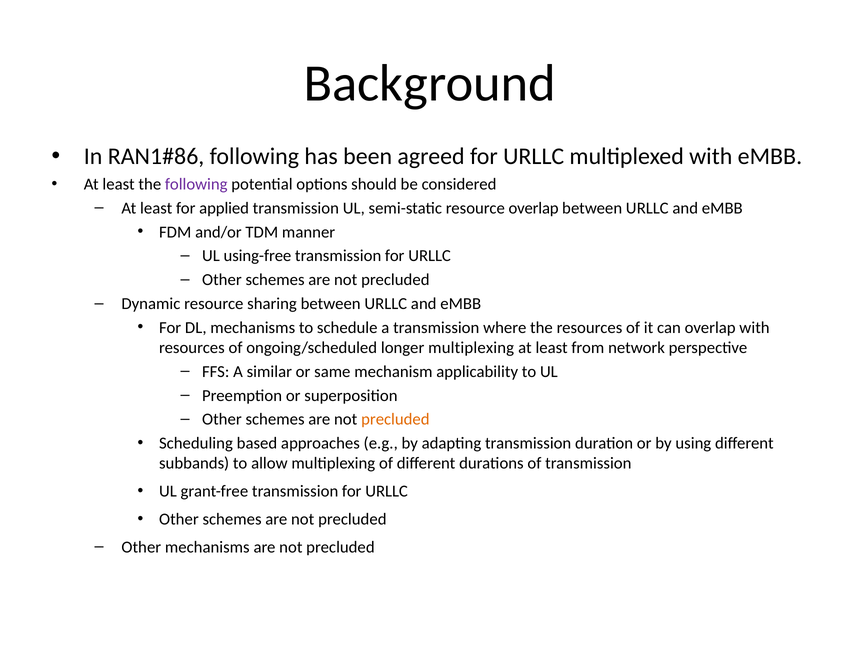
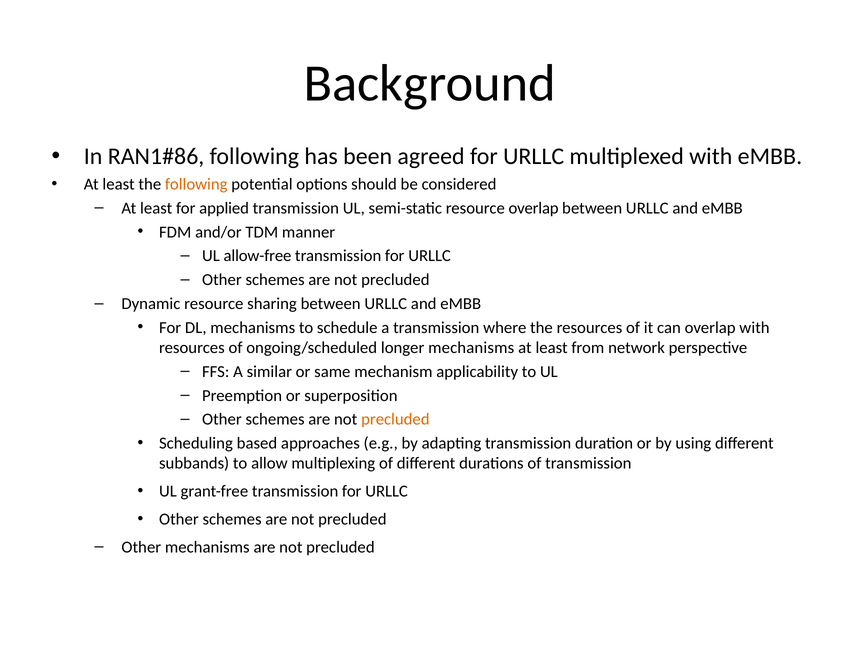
following at (196, 184) colour: purple -> orange
using-free: using-free -> allow-free
longer multiplexing: multiplexing -> mechanisms
